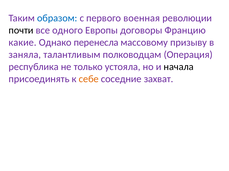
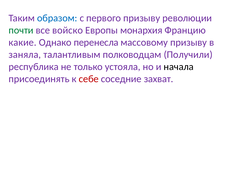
первого военная: военная -> призыву
почти colour: black -> green
одного: одного -> войско
договоры: договоры -> монархия
Операция: Операция -> Получили
себе colour: orange -> red
